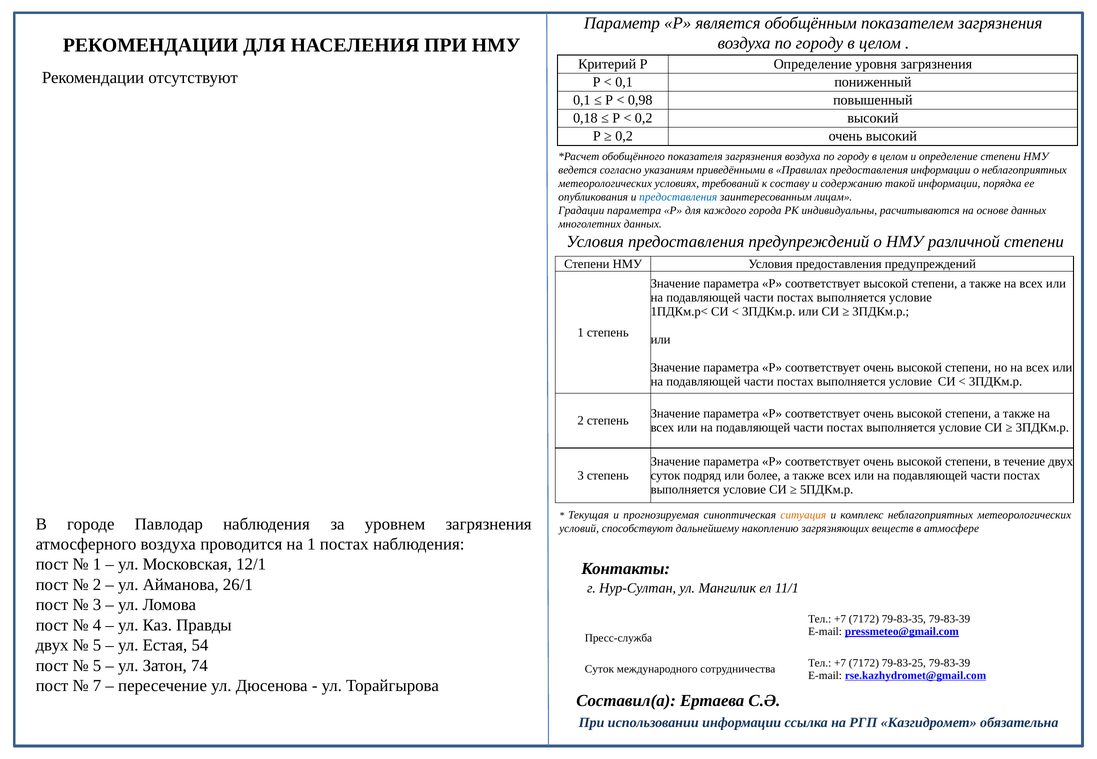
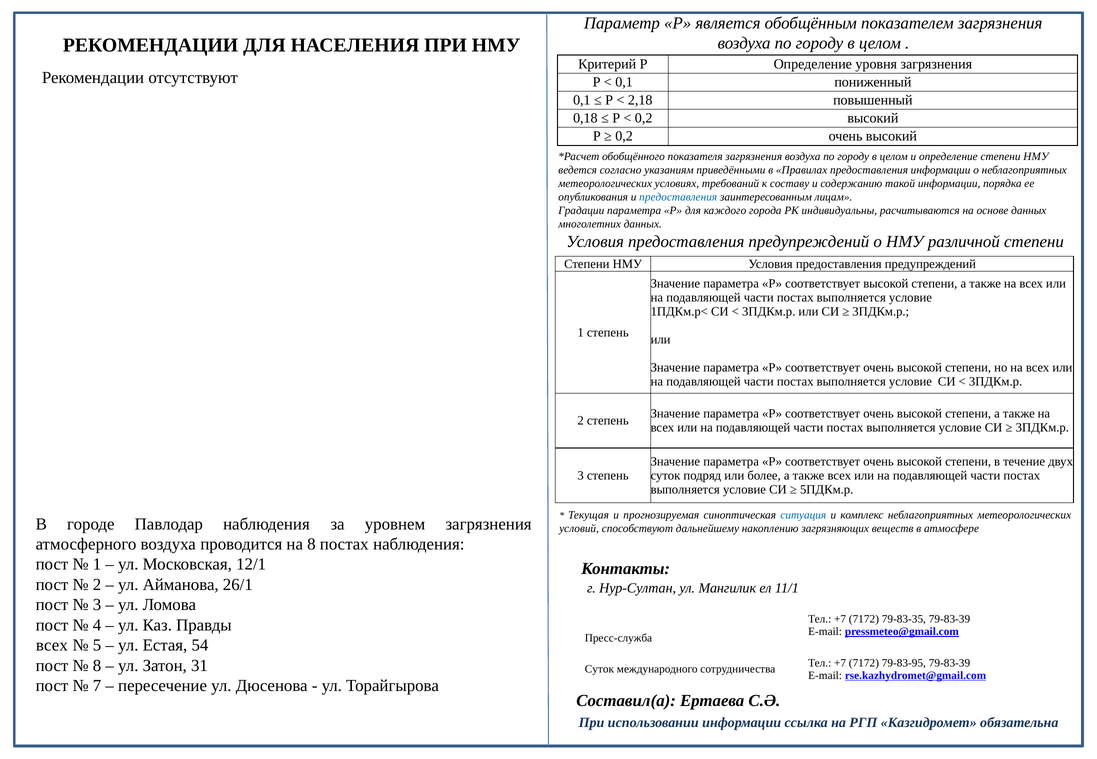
0,98: 0,98 -> 2,18
ситуация colour: orange -> blue
на 1: 1 -> 8
двух at (52, 646): двух -> всех
79-83-25: 79-83-25 -> 79-83-95
5 at (97, 666): 5 -> 8
74: 74 -> 31
